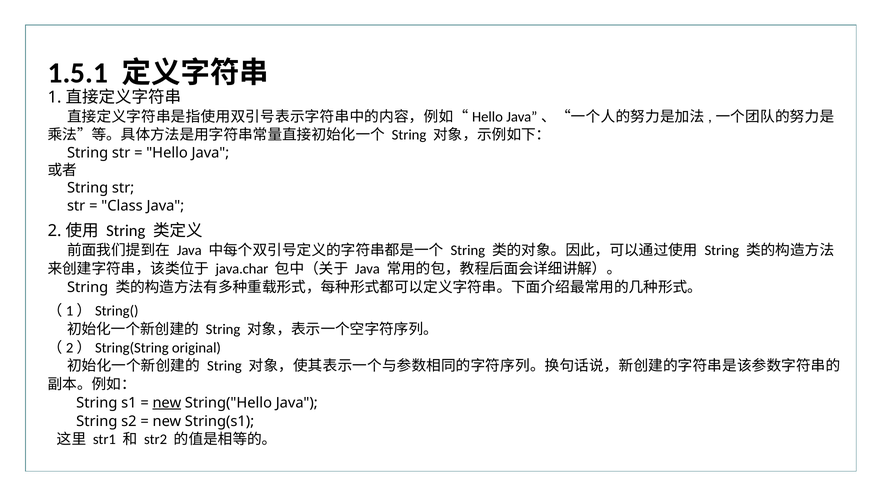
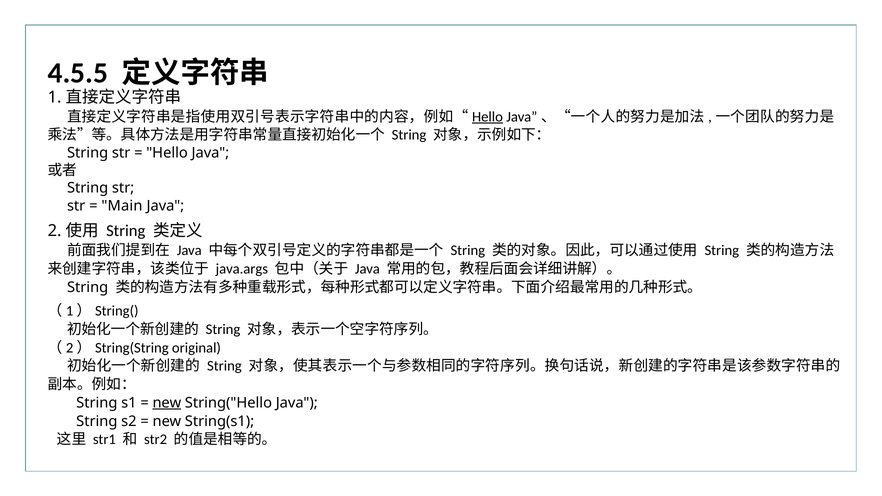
1.5.1: 1.5.1 -> 4.5.5
Hello at (487, 117) underline: none -> present
Class: Class -> Main
java.char: java.char -> java.args
